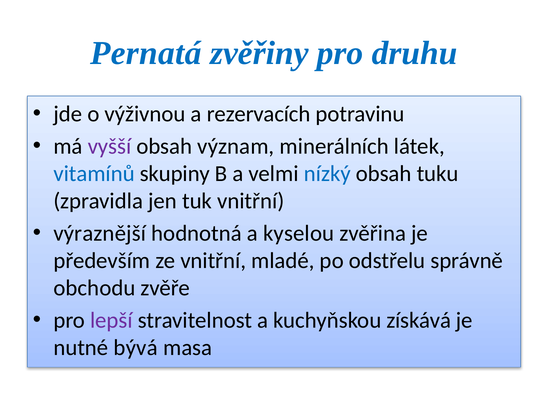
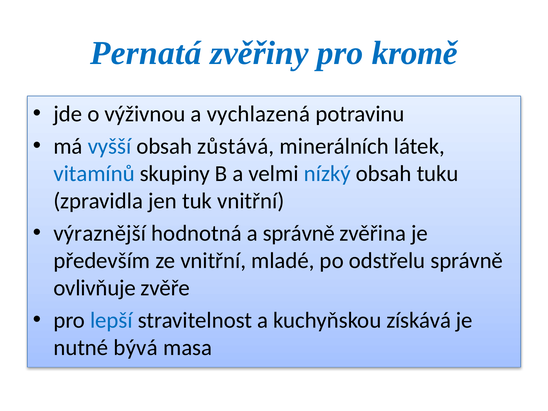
druhu: druhu -> kromě
rezervacích: rezervacích -> vychlazená
vyšší colour: purple -> blue
význam: význam -> zůstává
a kyselou: kyselou -> správně
obchodu: obchodu -> ovlivňuje
lepší colour: purple -> blue
